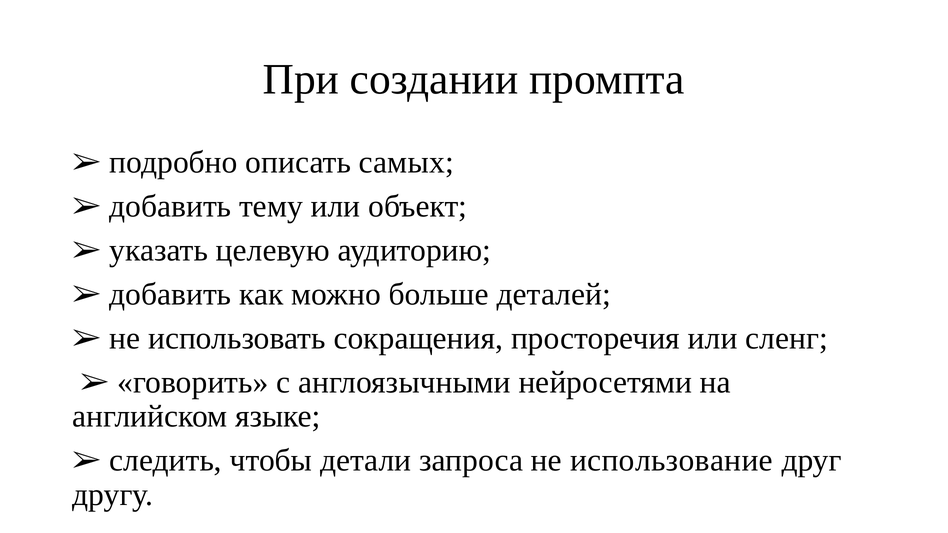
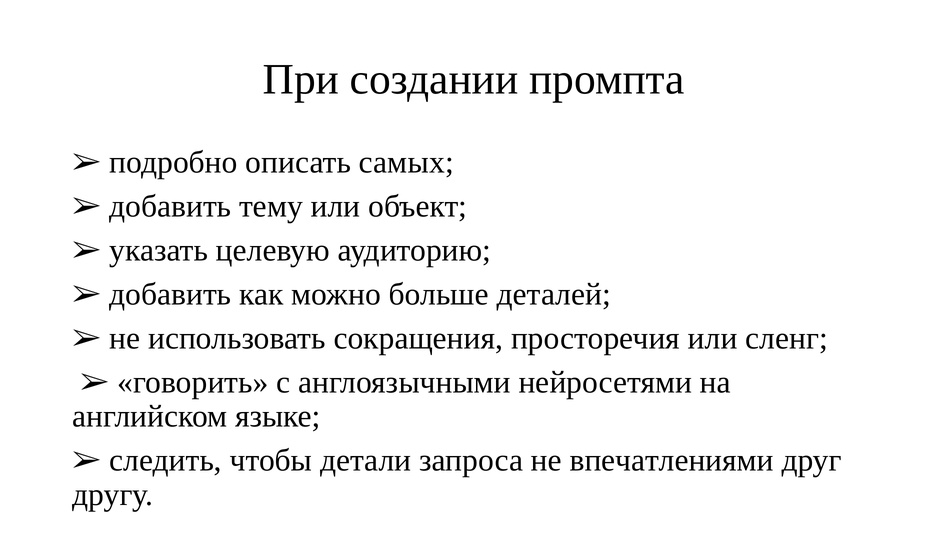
использование: использование -> впечатлениями
